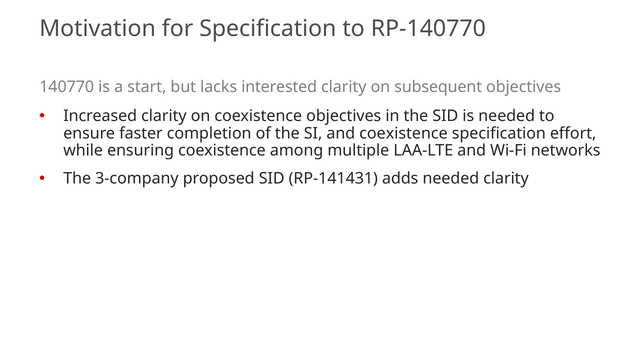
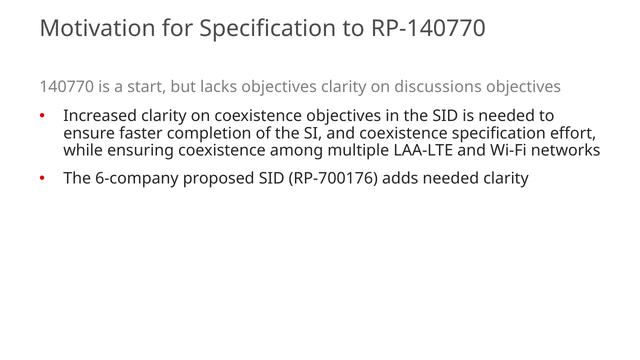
lacks interested: interested -> objectives
subsequent: subsequent -> discussions
3-company: 3-company -> 6-company
RP-141431: RP-141431 -> RP-700176
